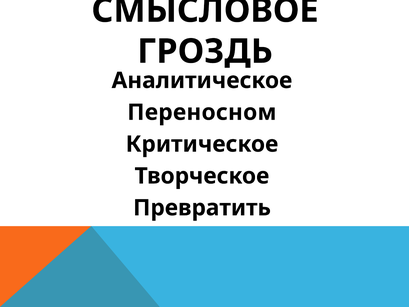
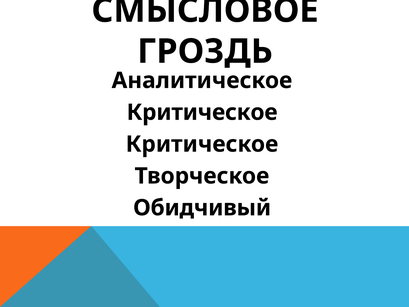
Переносном at (202, 112): Переносном -> Критическое
Превратить: Превратить -> Обидчивый
